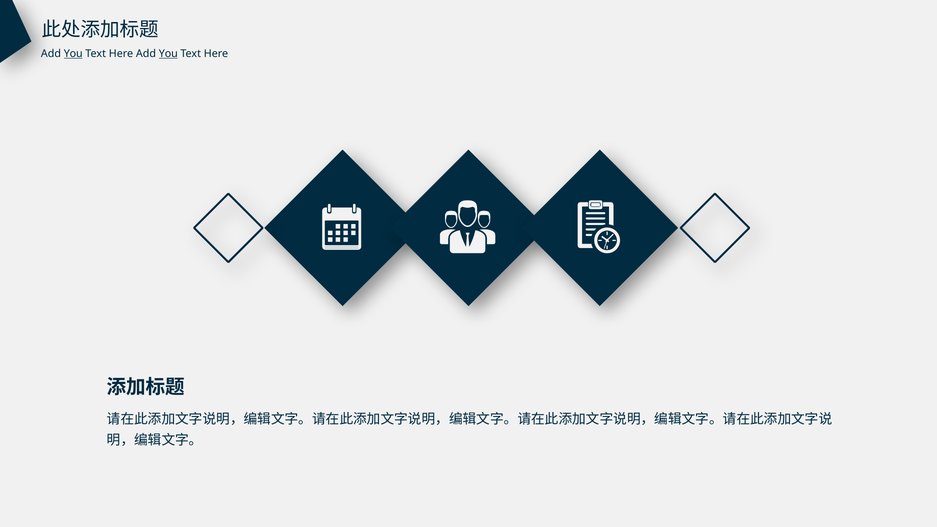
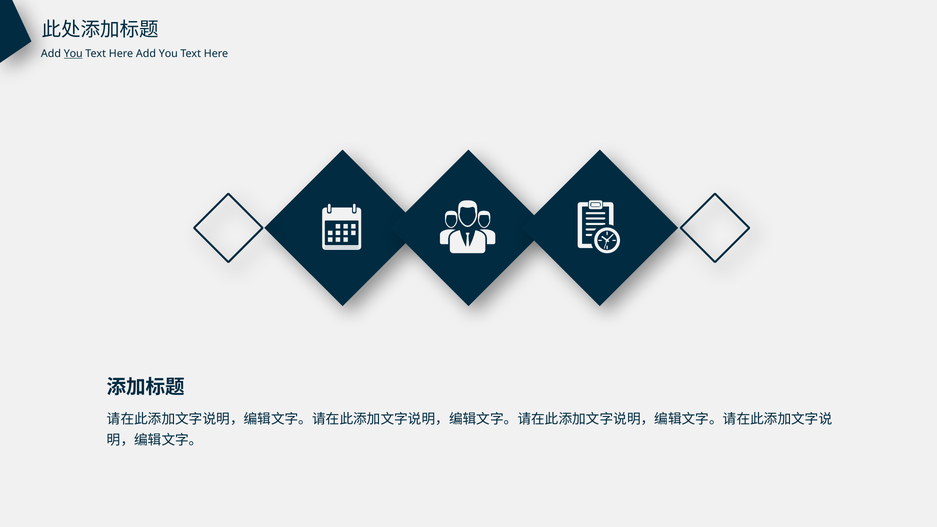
You at (168, 54) underline: present -> none
